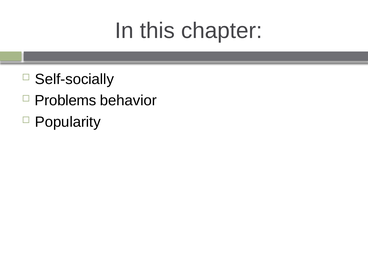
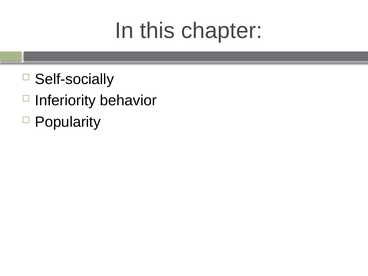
Problems: Problems -> Inferiority
